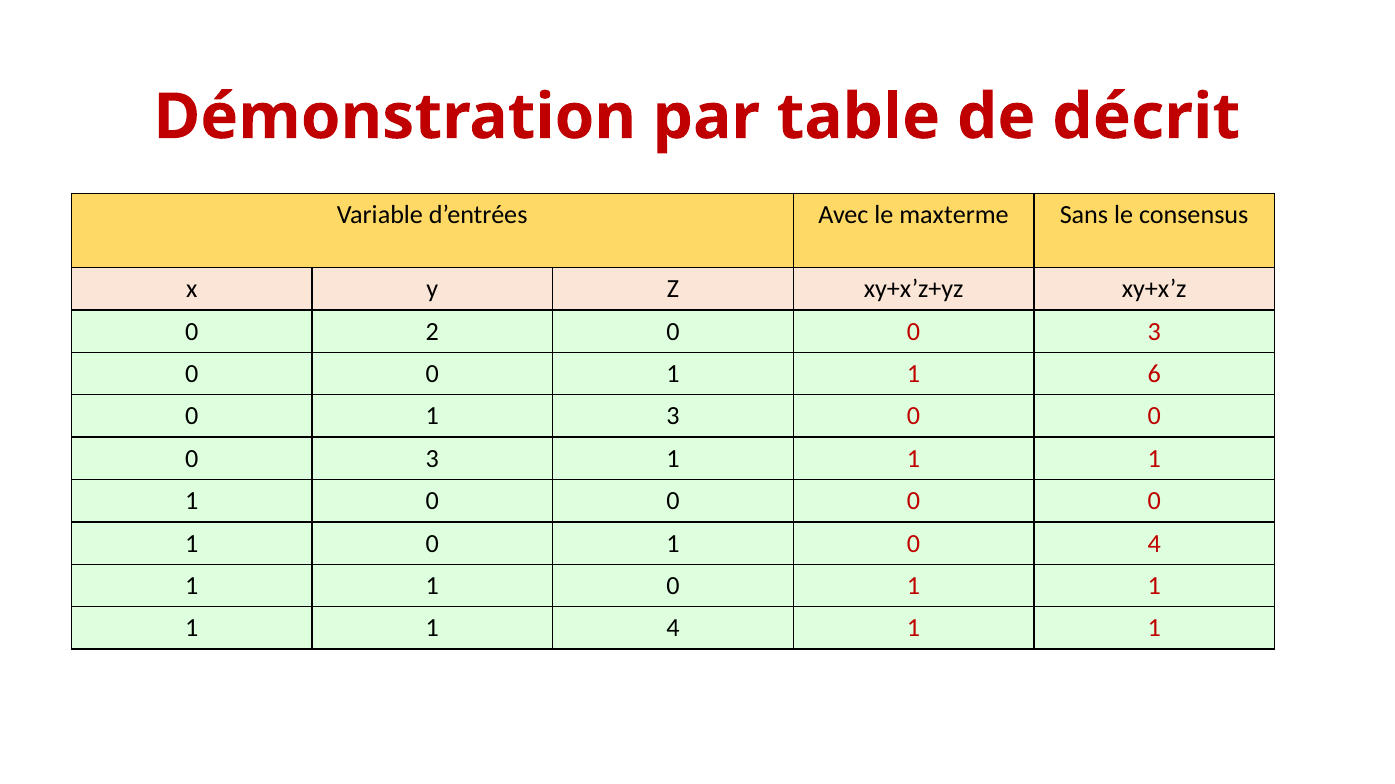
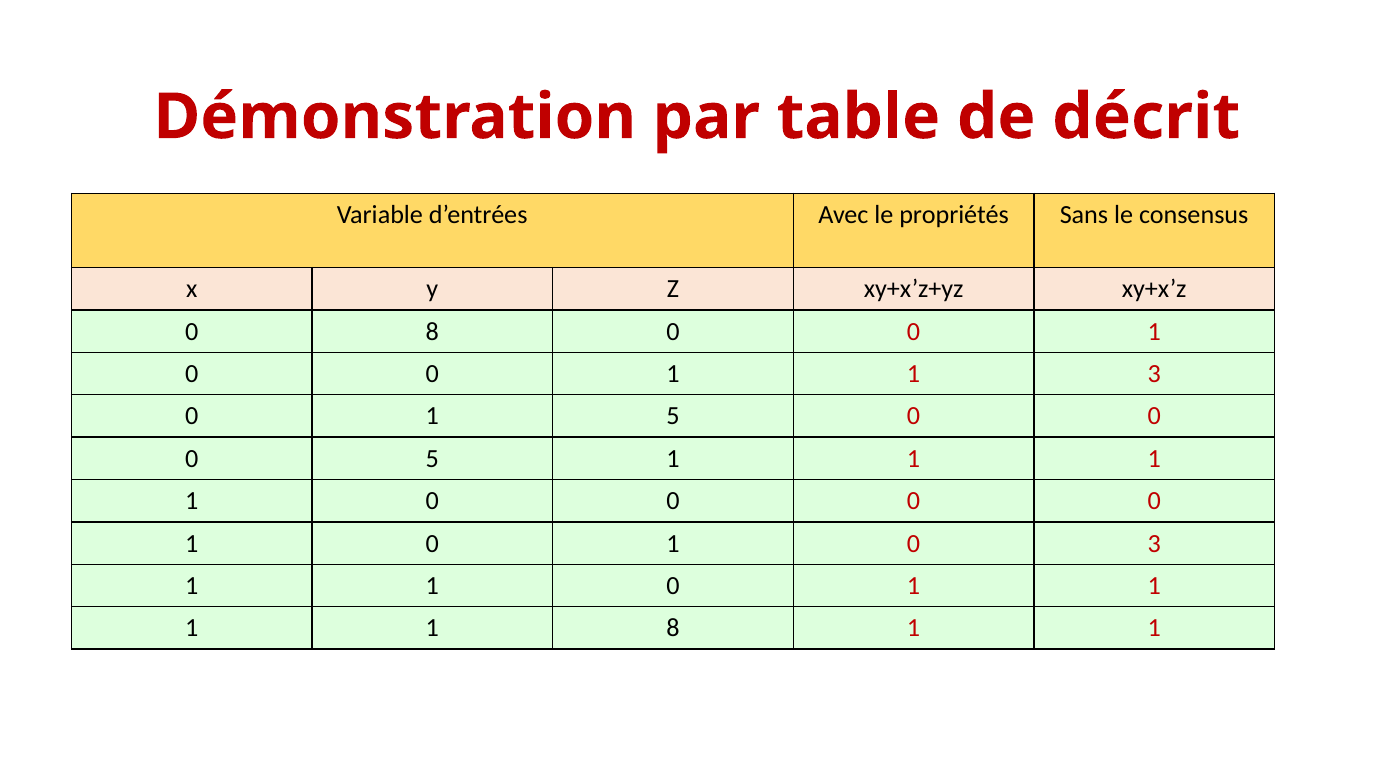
maxterme: maxterme -> propriétés
0 2: 2 -> 8
3 at (1154, 332): 3 -> 1
1 6: 6 -> 3
1 3: 3 -> 5
3 at (432, 459): 3 -> 5
0 4: 4 -> 3
1 4: 4 -> 8
